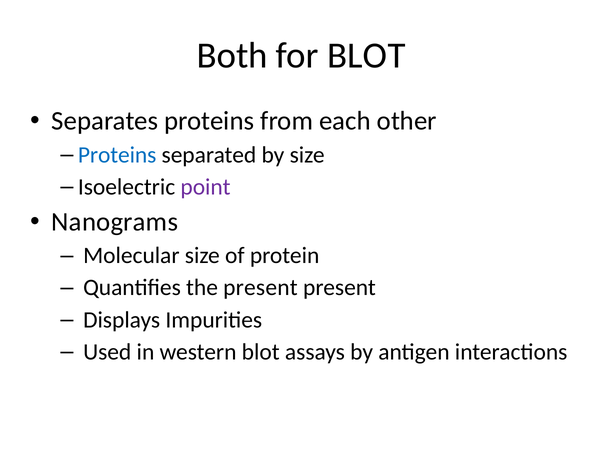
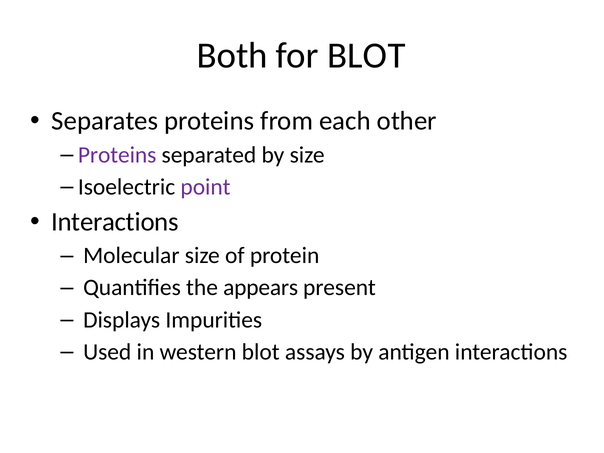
Proteins at (117, 155) colour: blue -> purple
Nanograms at (115, 222): Nanograms -> Interactions
the present: present -> appears
